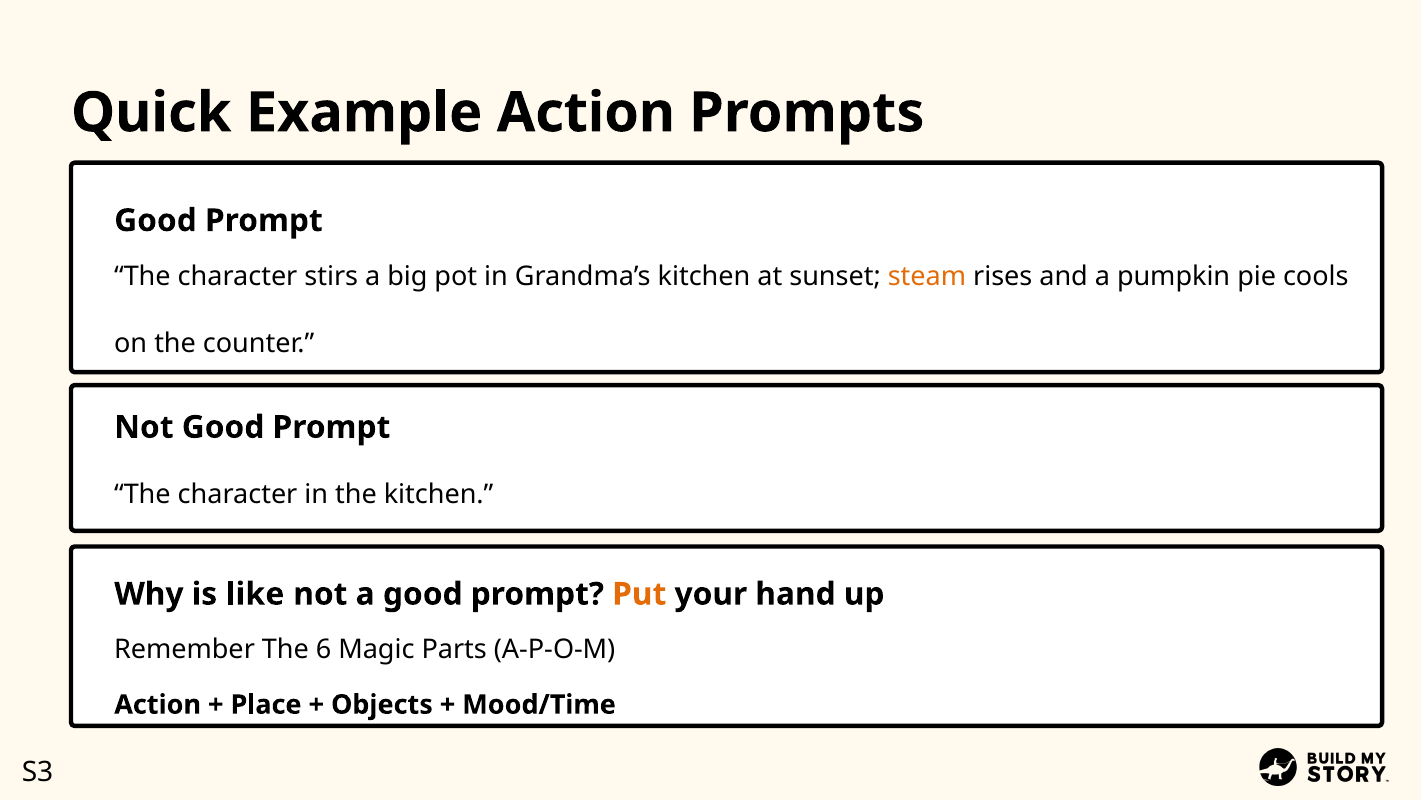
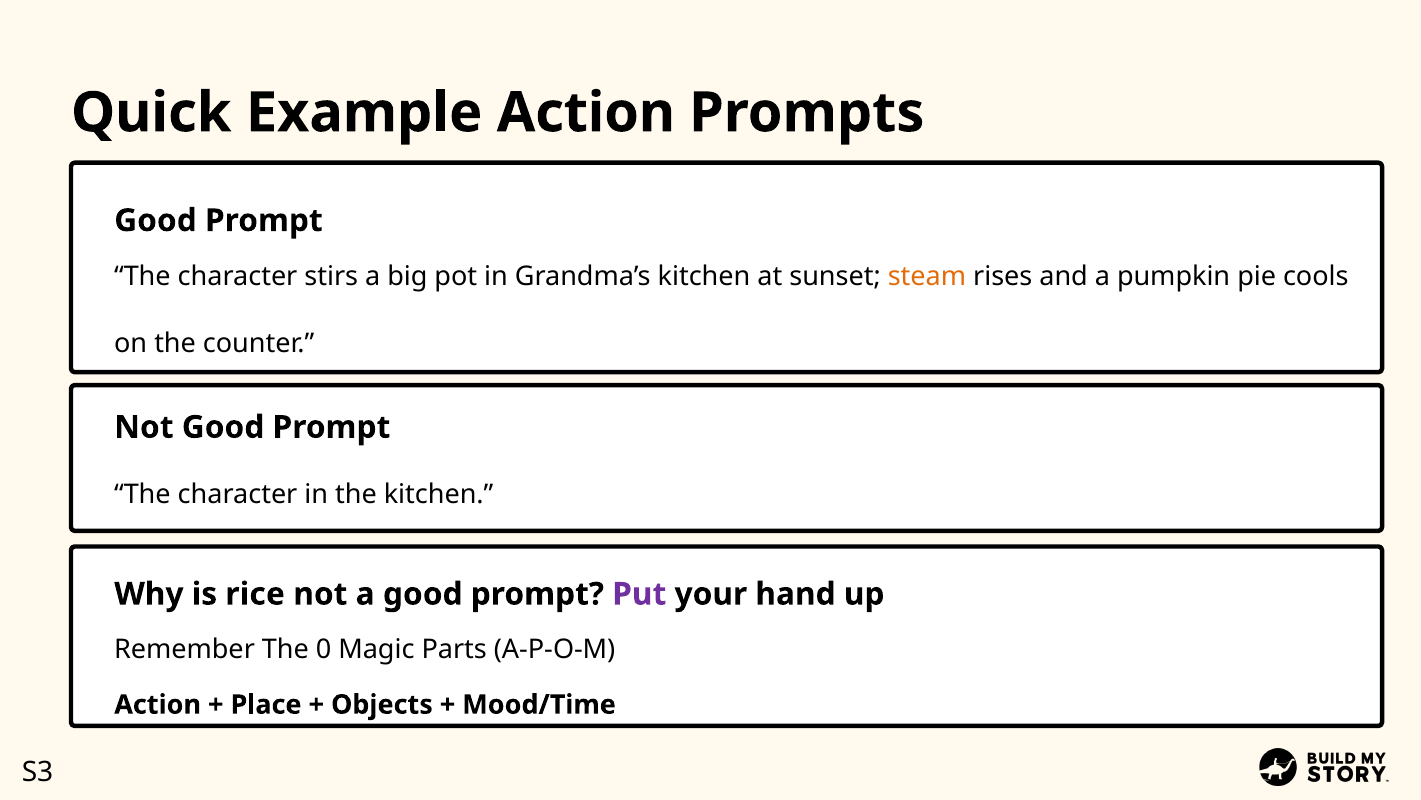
like: like -> rice
Put colour: orange -> purple
6: 6 -> 0
